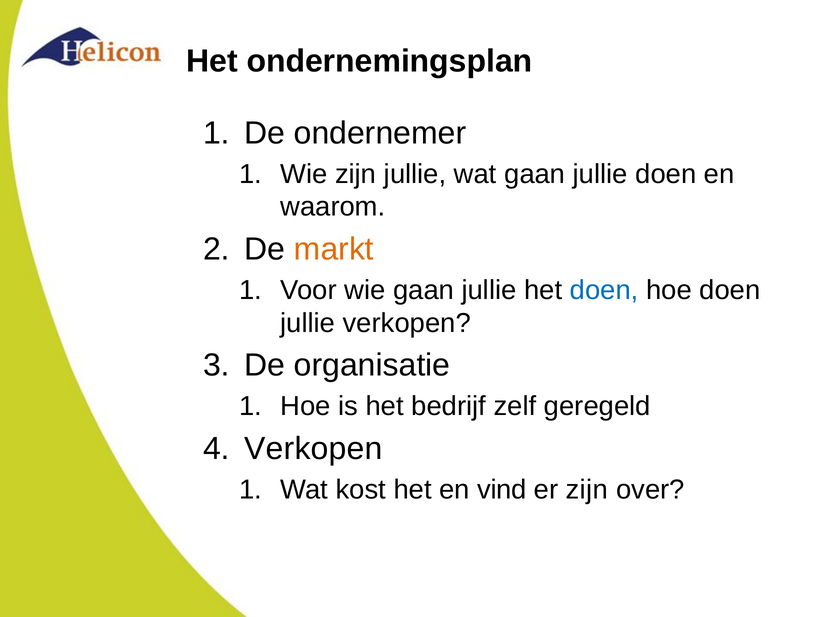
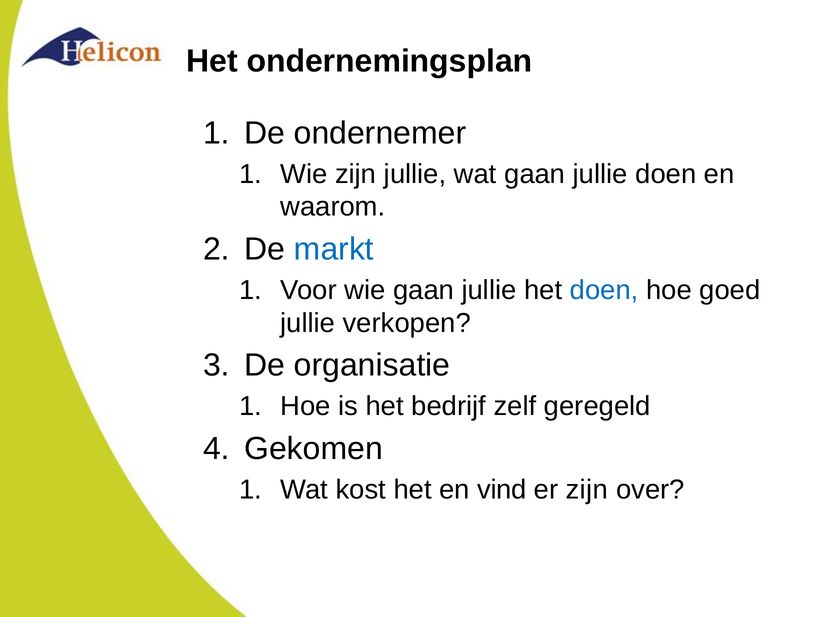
markt colour: orange -> blue
hoe doen: doen -> goed
Verkopen at (313, 449): Verkopen -> Gekomen
